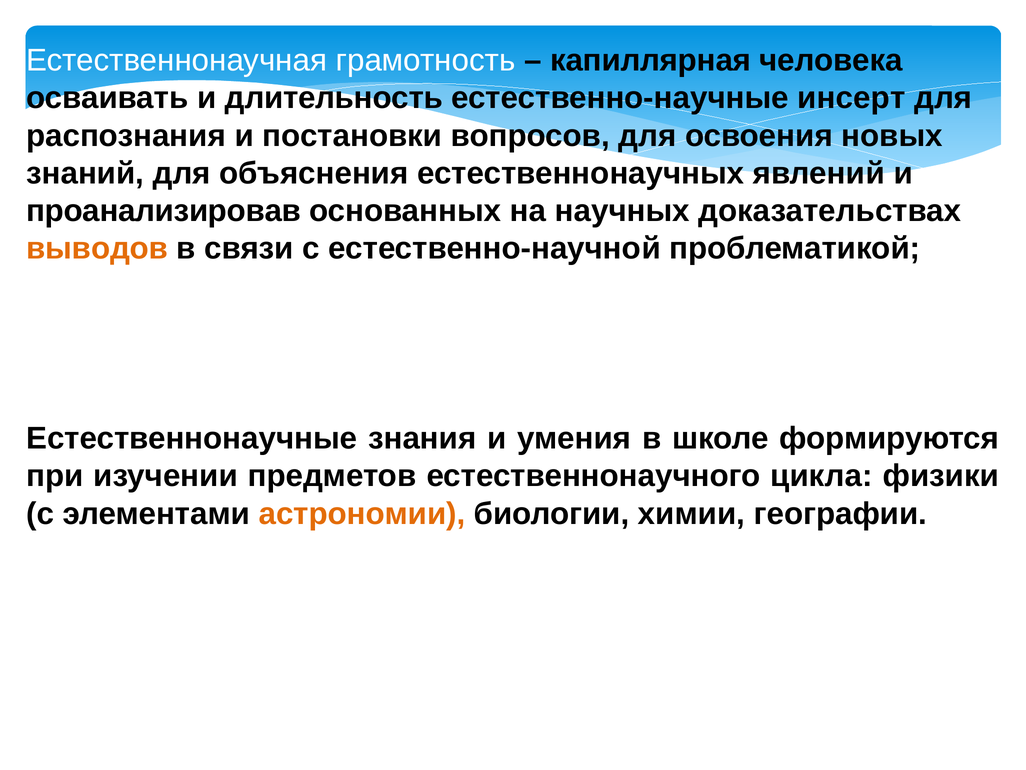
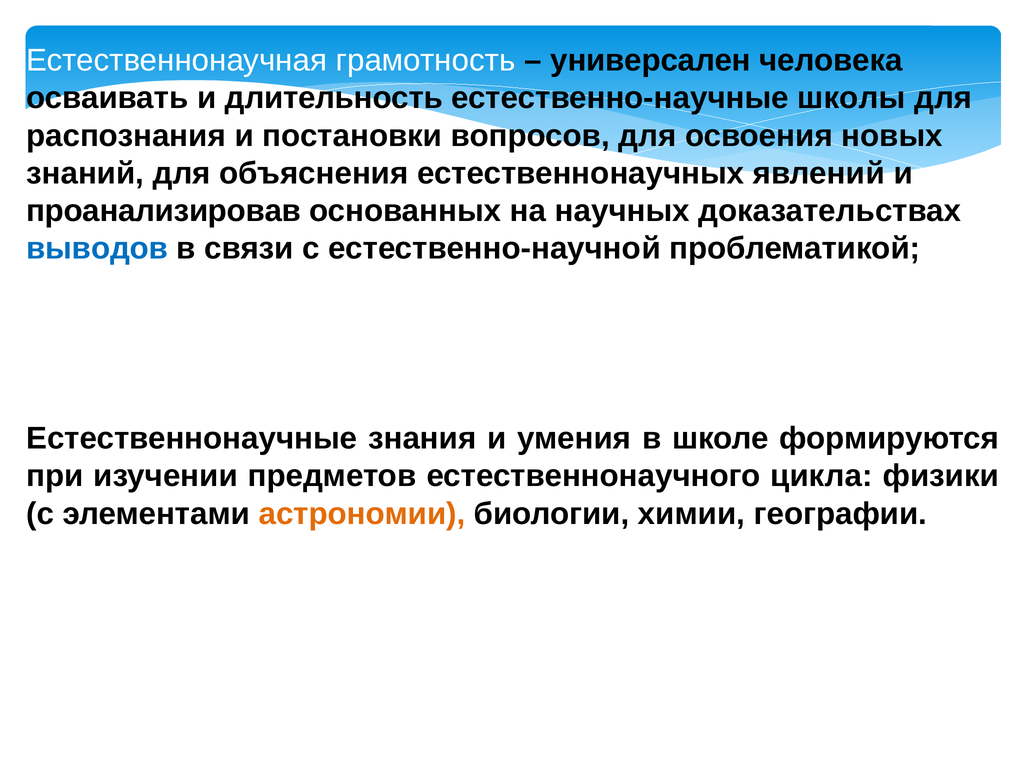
капиллярная: капиллярная -> универсален
инсерт: инсерт -> школы
выводов colour: orange -> blue
